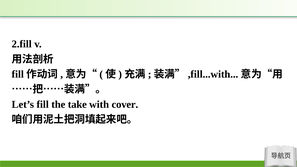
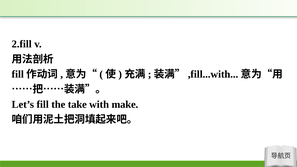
cover: cover -> make
